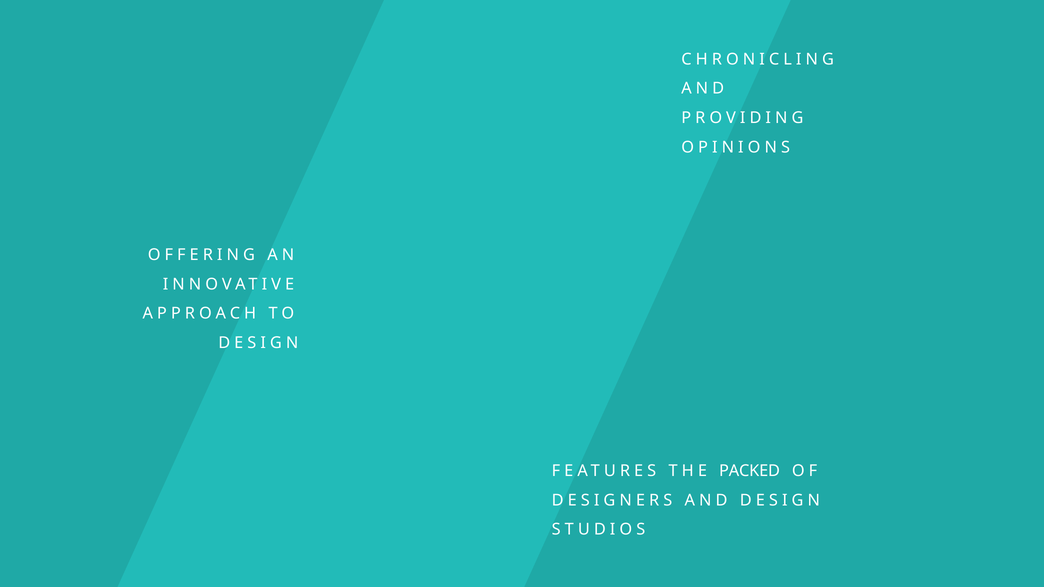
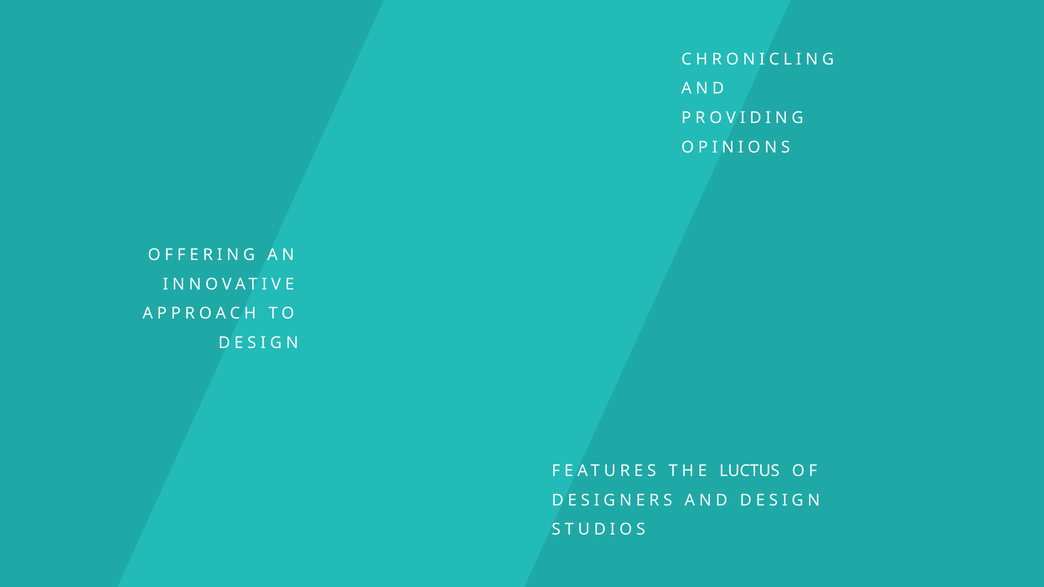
PACKED: PACKED -> LUCTUS
